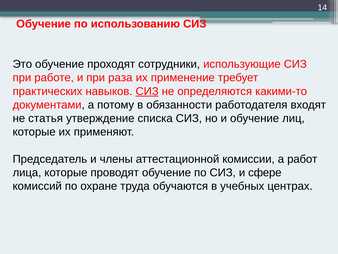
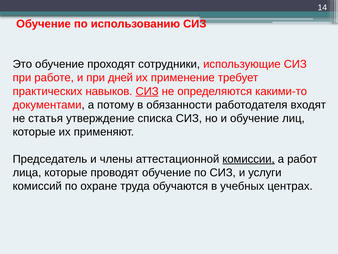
раза: раза -> дней
комиссии underline: none -> present
сфере: сфере -> услуги
